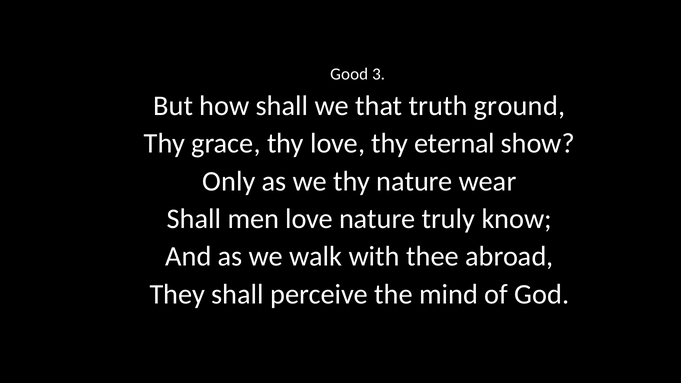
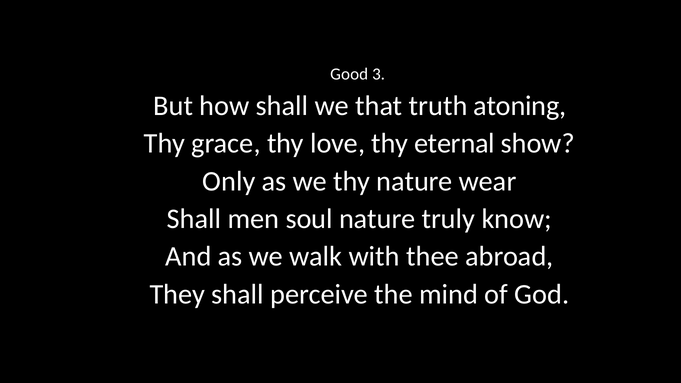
ground: ground -> atoning
men love: love -> soul
